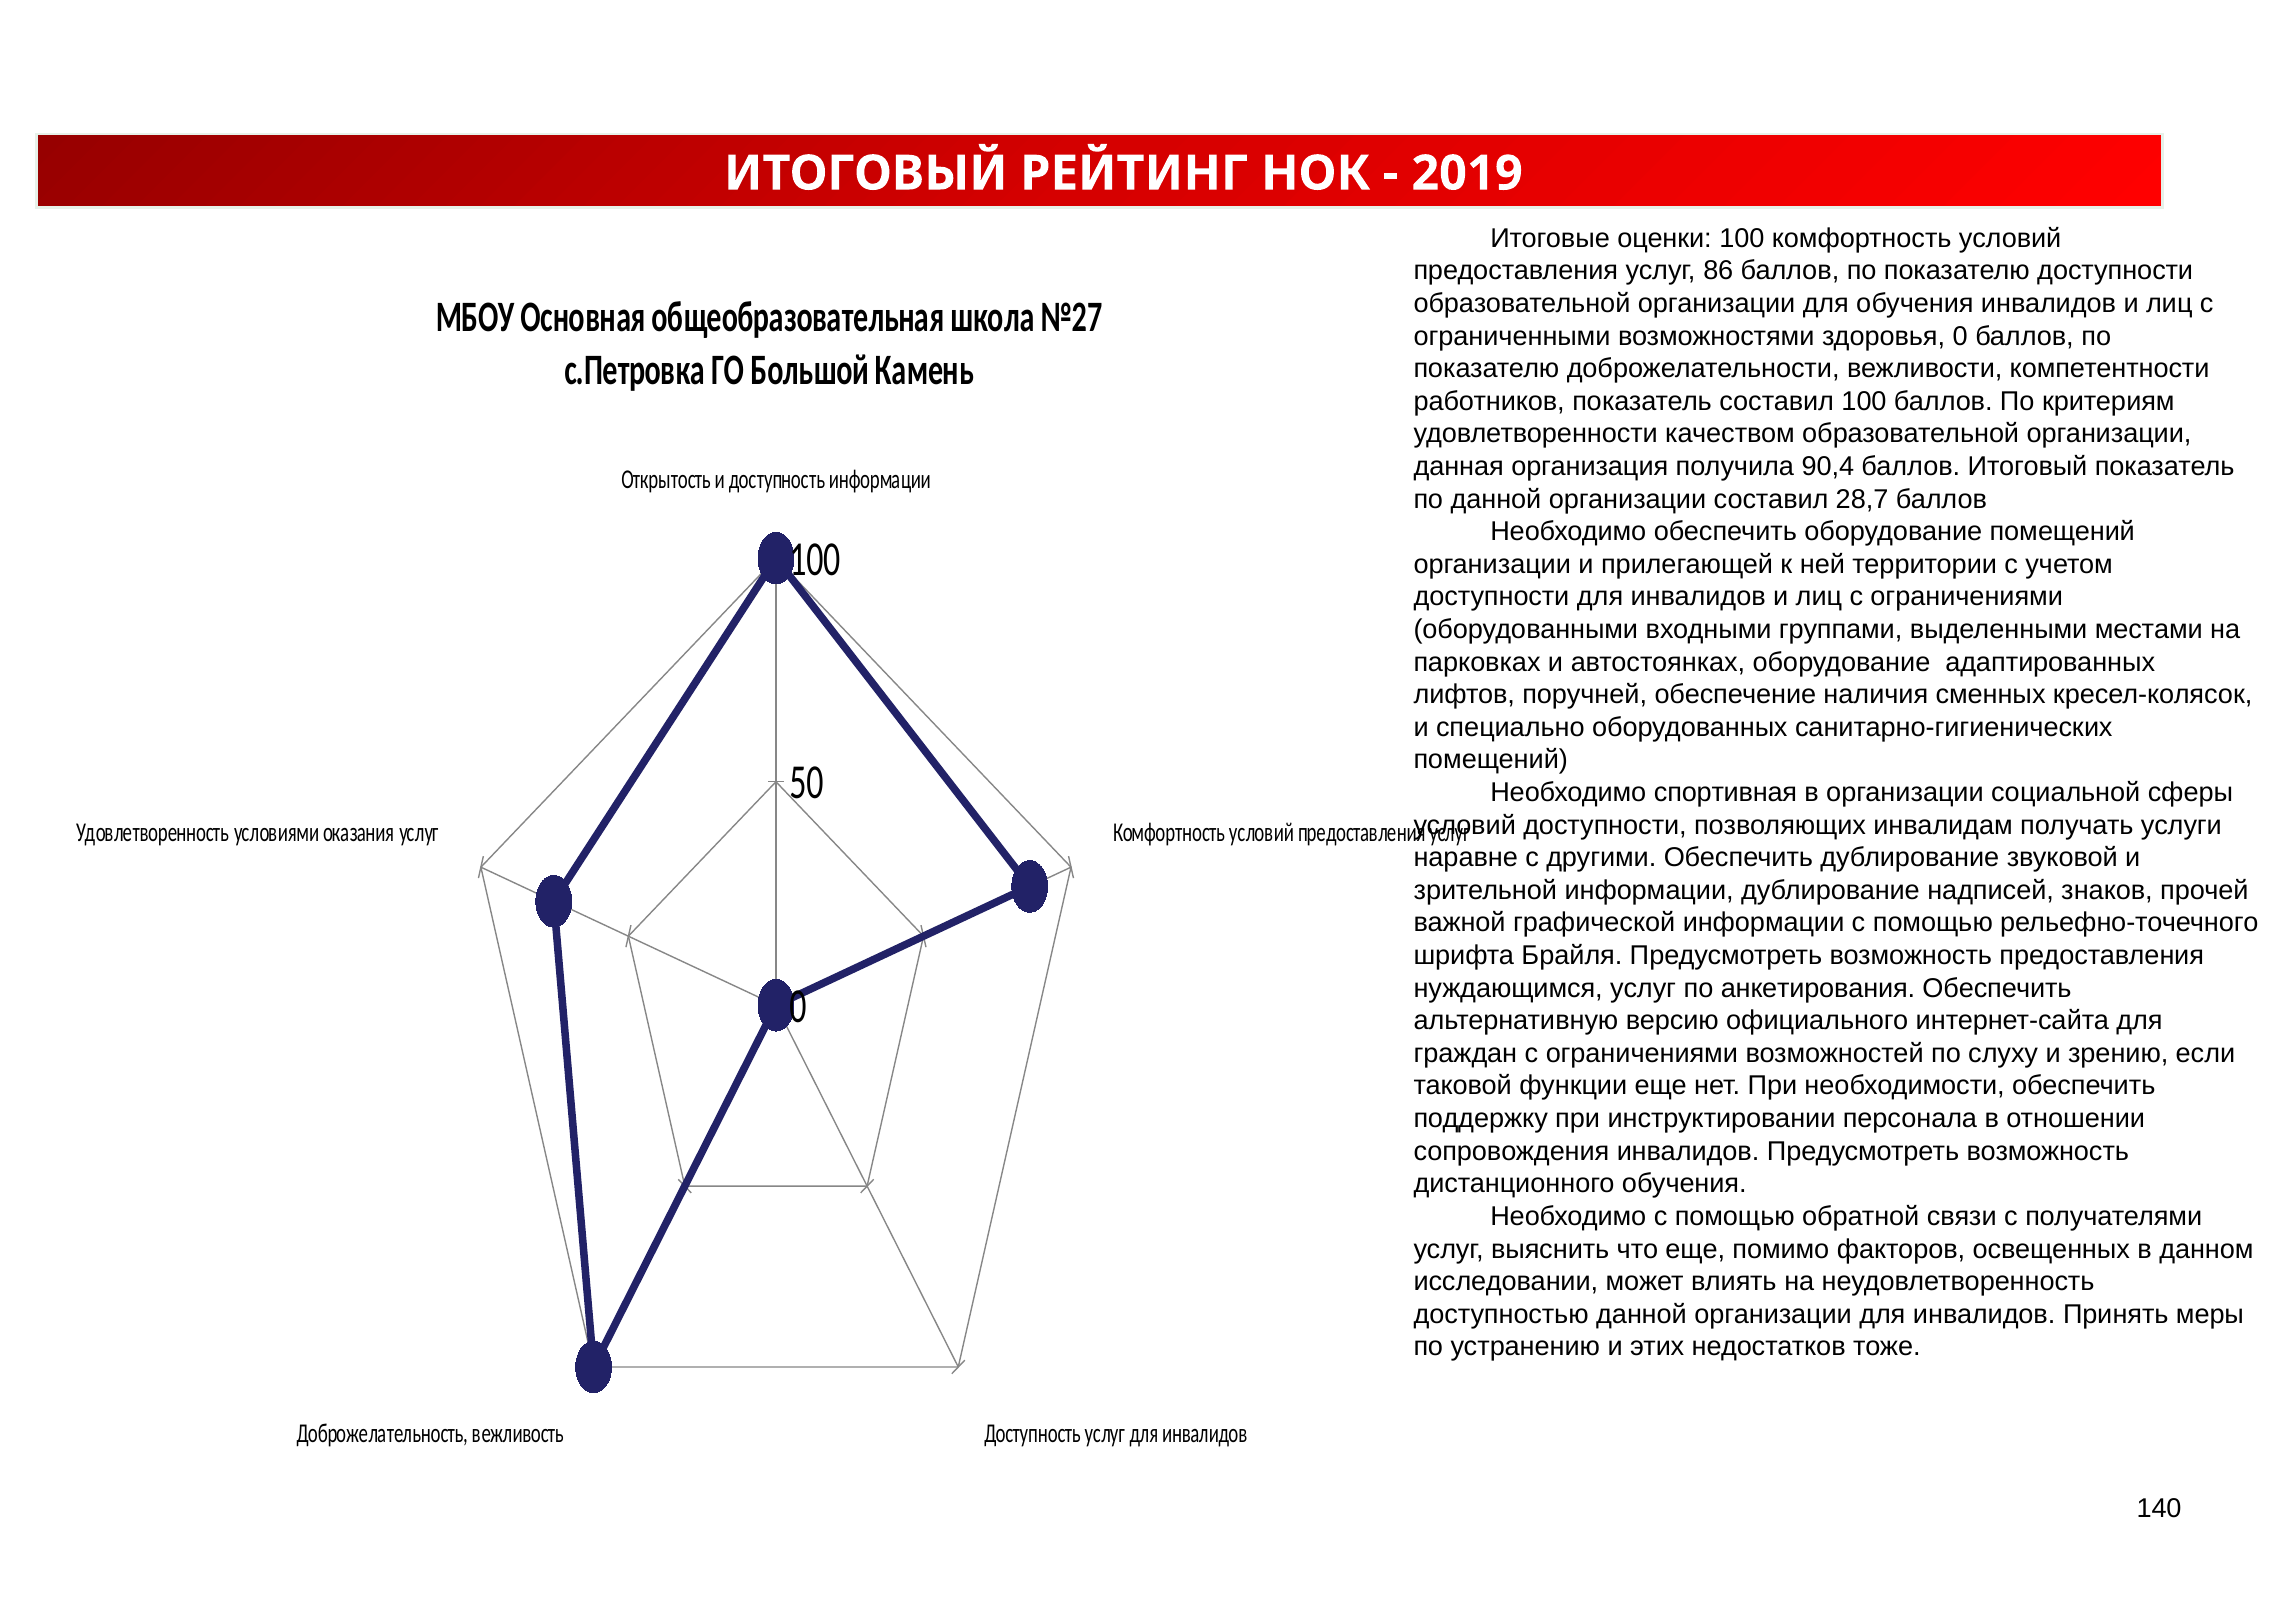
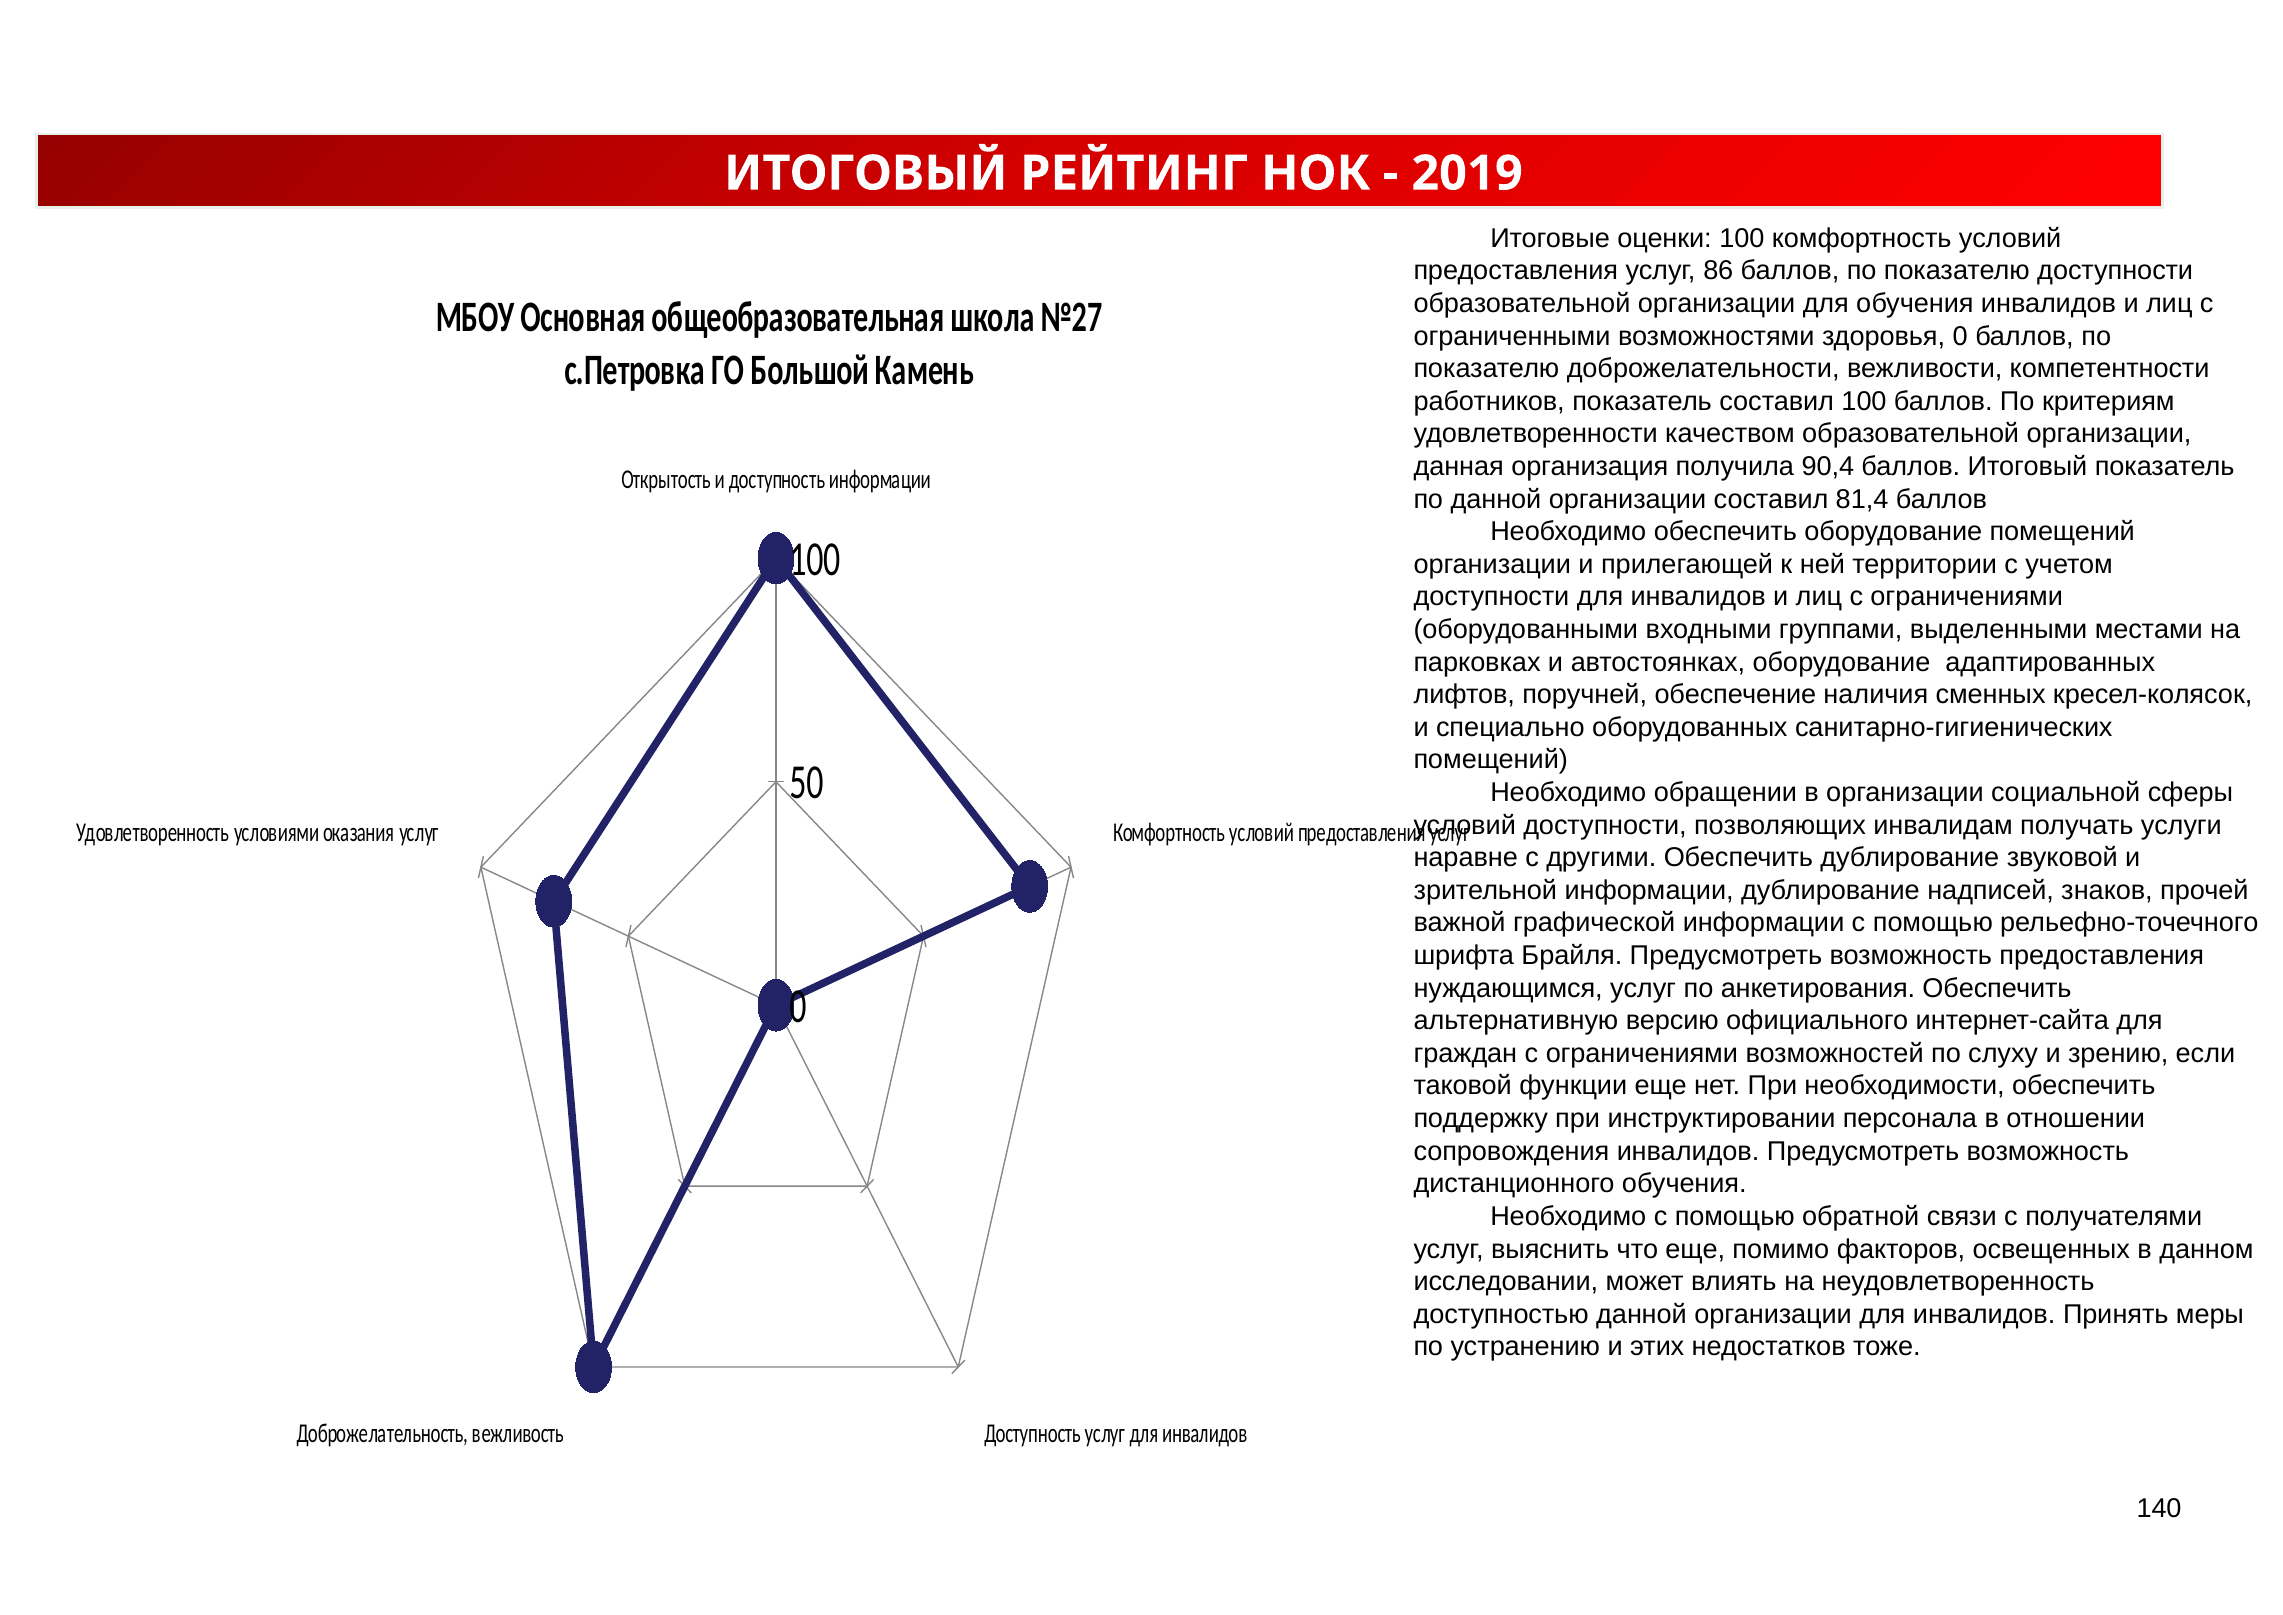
28,7: 28,7 -> 81,4
спортивная: спортивная -> обращении
